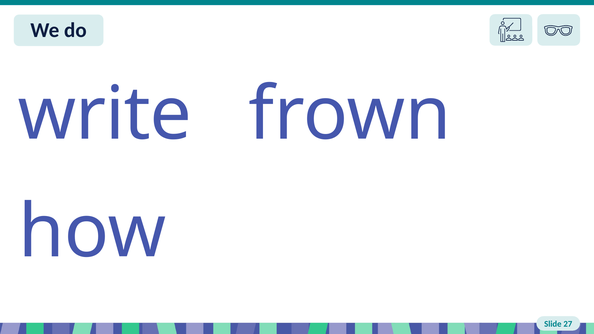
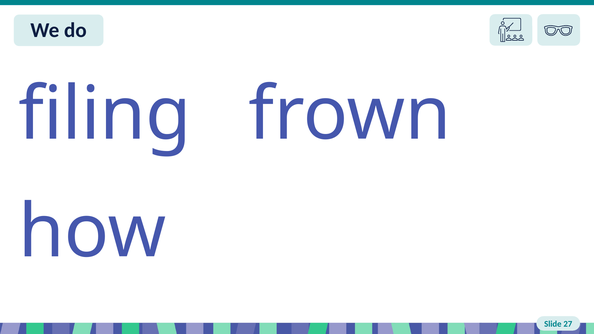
write: write -> filing
